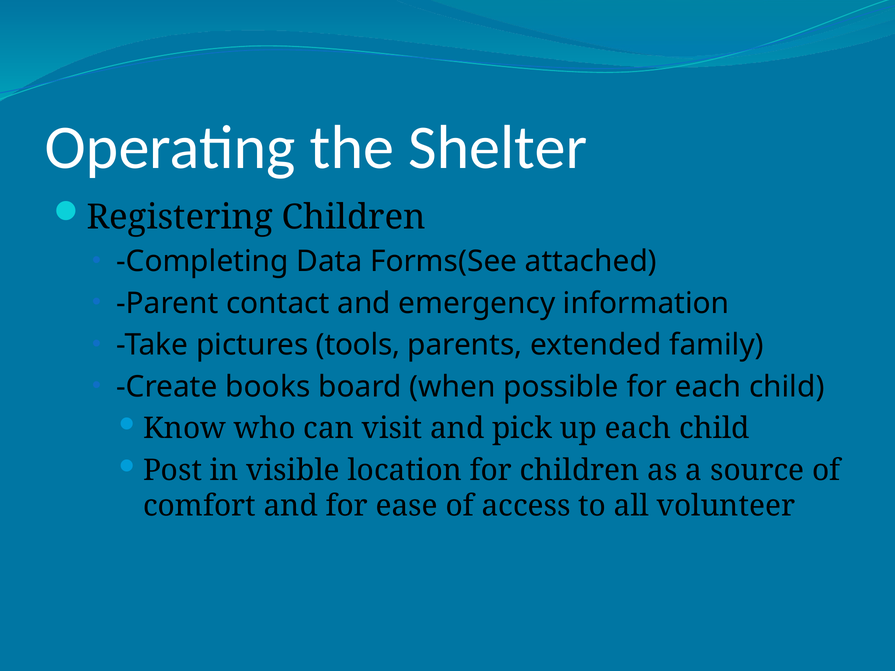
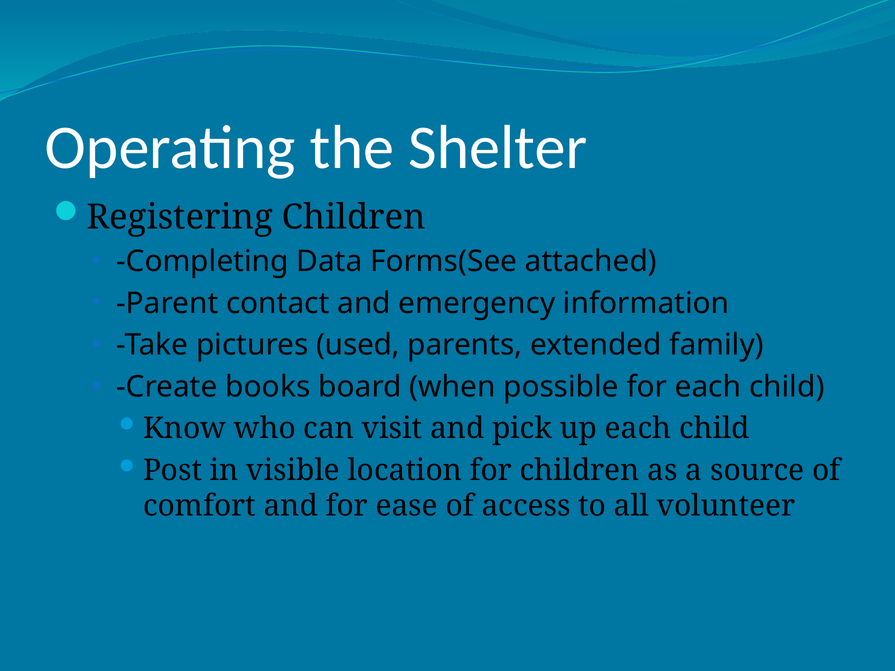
tools: tools -> used
